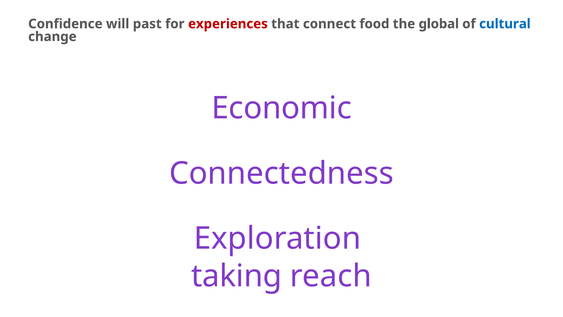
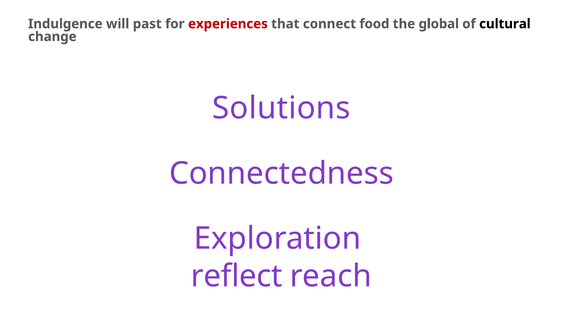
Confidence: Confidence -> Indulgence
cultural colour: blue -> black
Economic: Economic -> Solutions
taking: taking -> reflect
